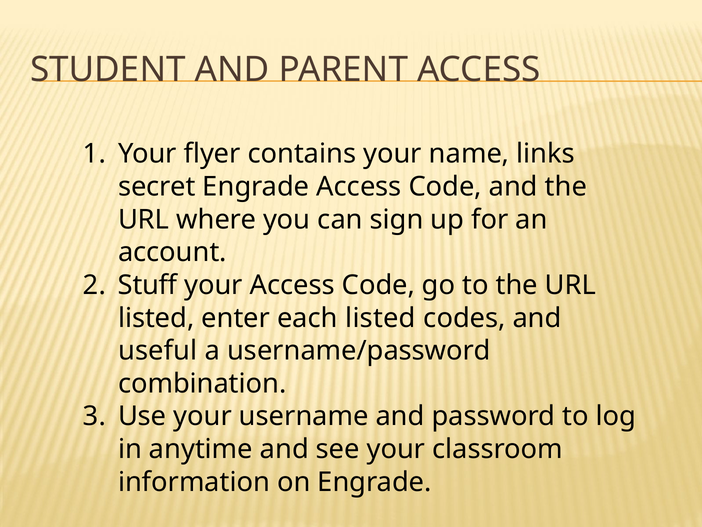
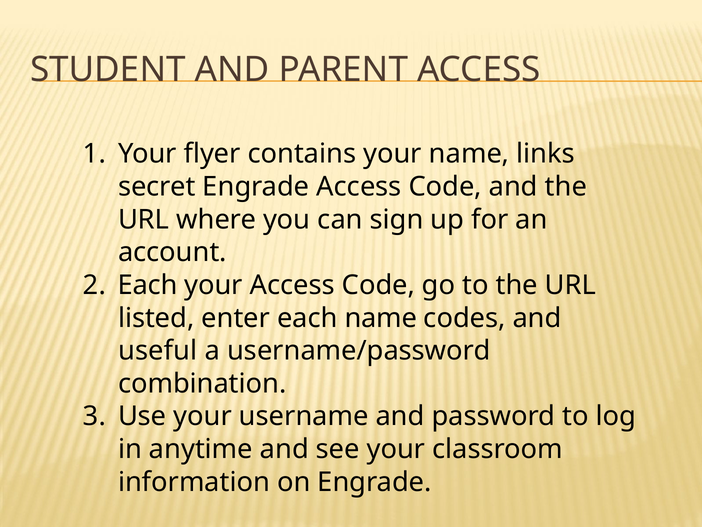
Stuff at (148, 285): Stuff -> Each
each listed: listed -> name
